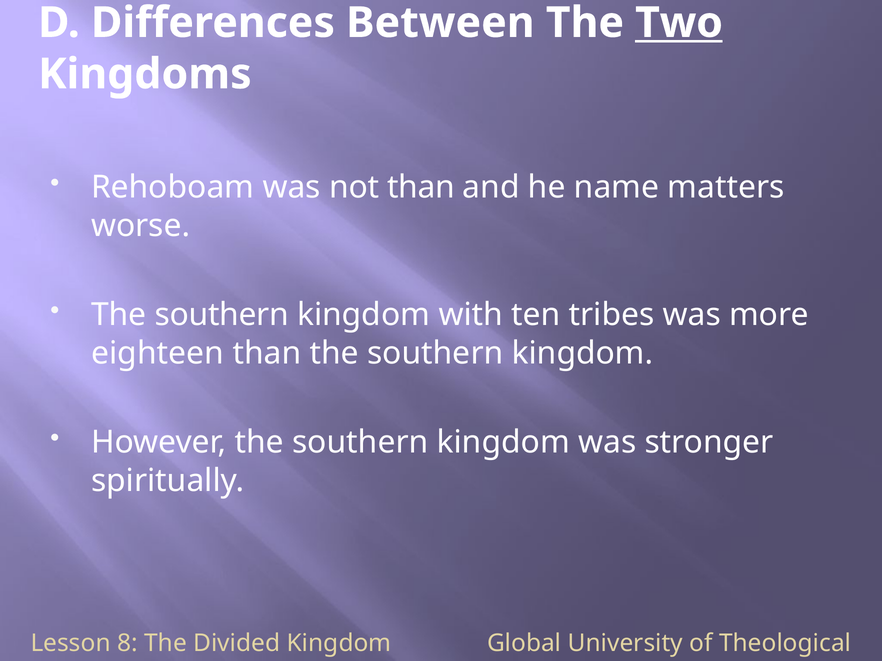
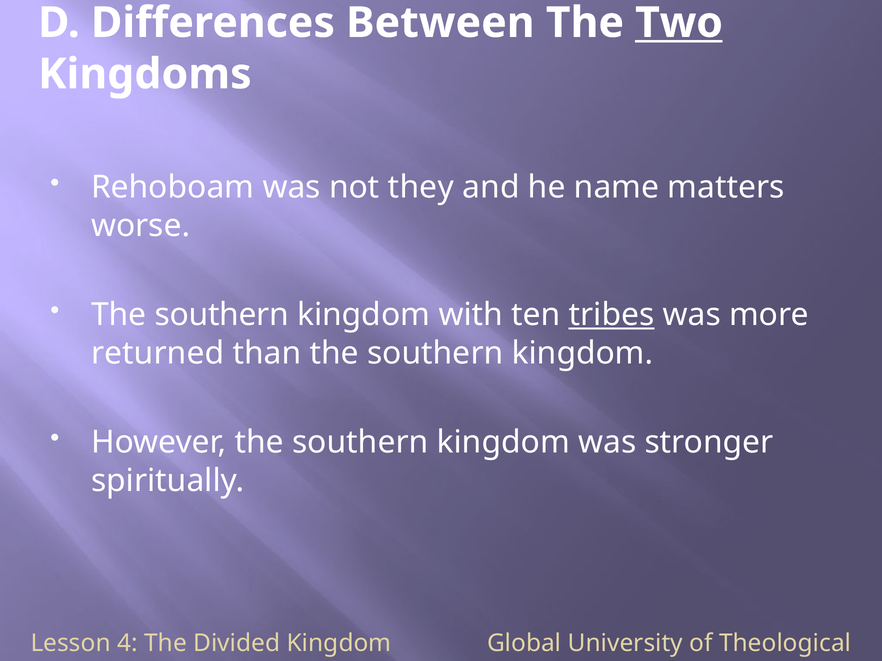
not than: than -> they
tribes underline: none -> present
eighteen: eighteen -> returned
8: 8 -> 4
